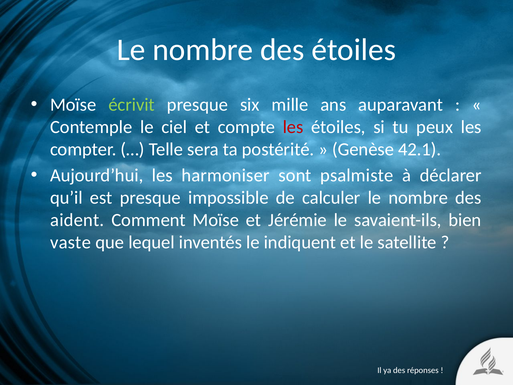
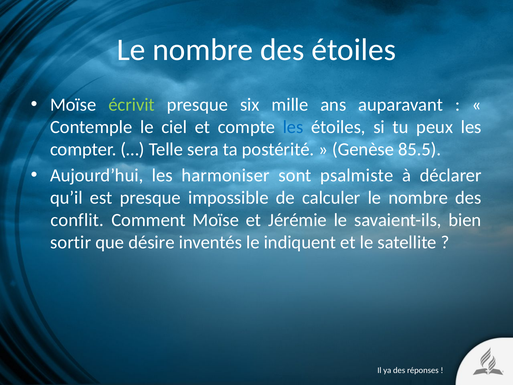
les at (293, 127) colour: red -> blue
42.1: 42.1 -> 85.5
aident: aident -> conflit
vaste: vaste -> sortir
lequel: lequel -> désire
